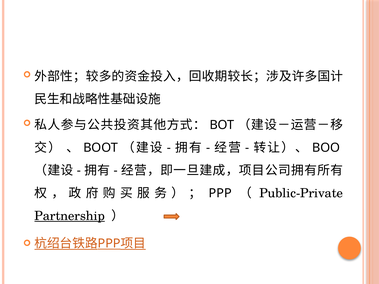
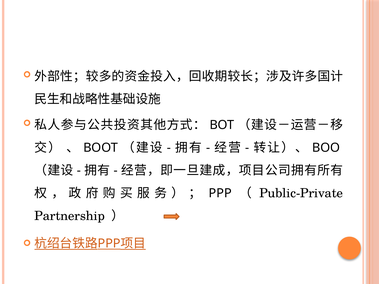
Partnership underline: present -> none
